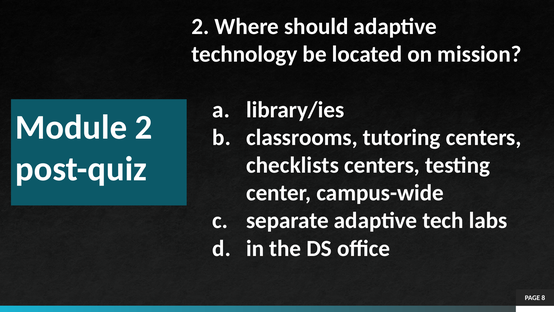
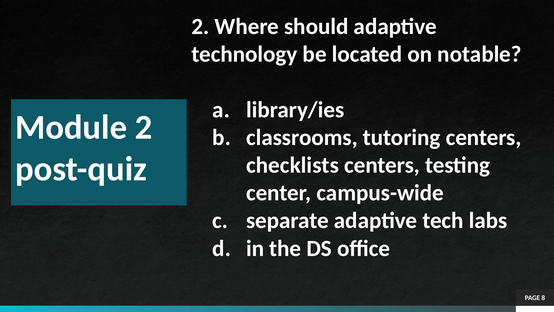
mission: mission -> notable
